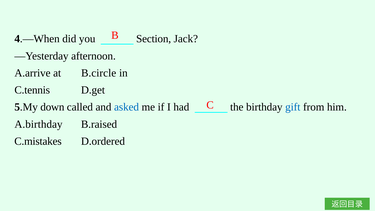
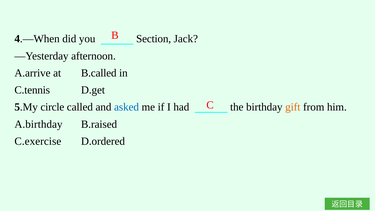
B.circle: B.circle -> B.called
down: down -> circle
gift colour: blue -> orange
C.mistakes: C.mistakes -> C.exercise
